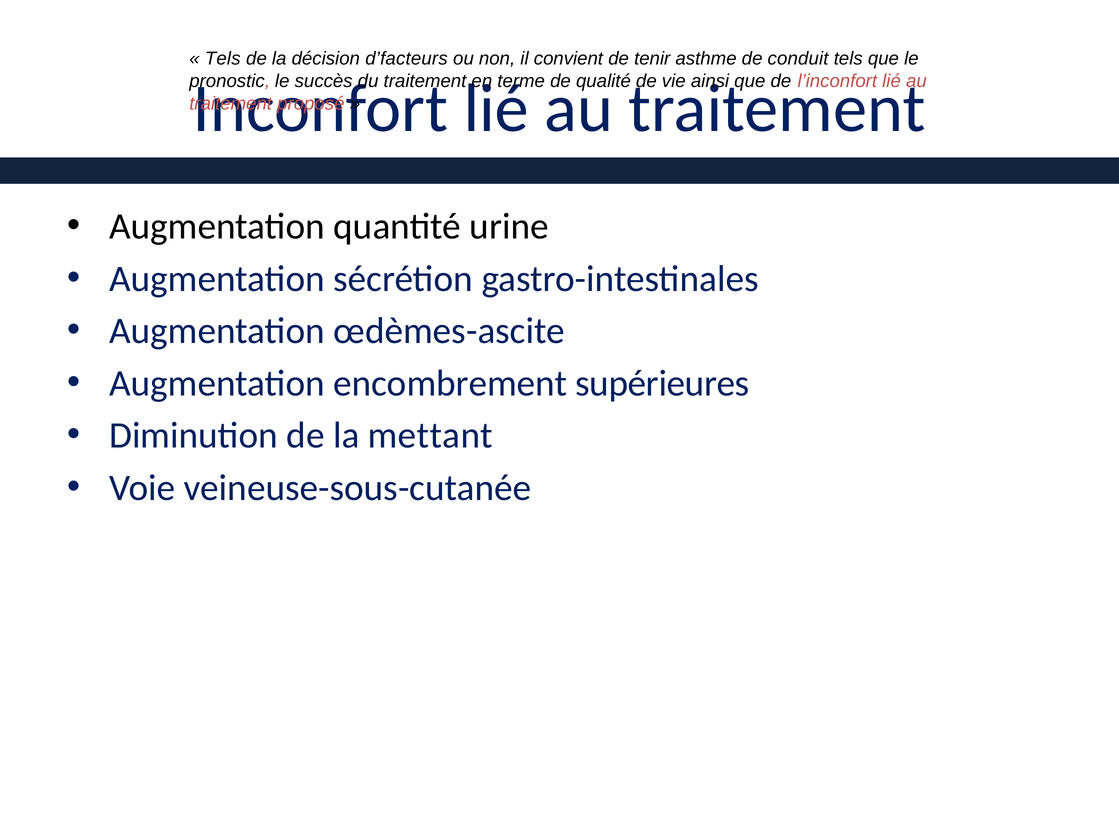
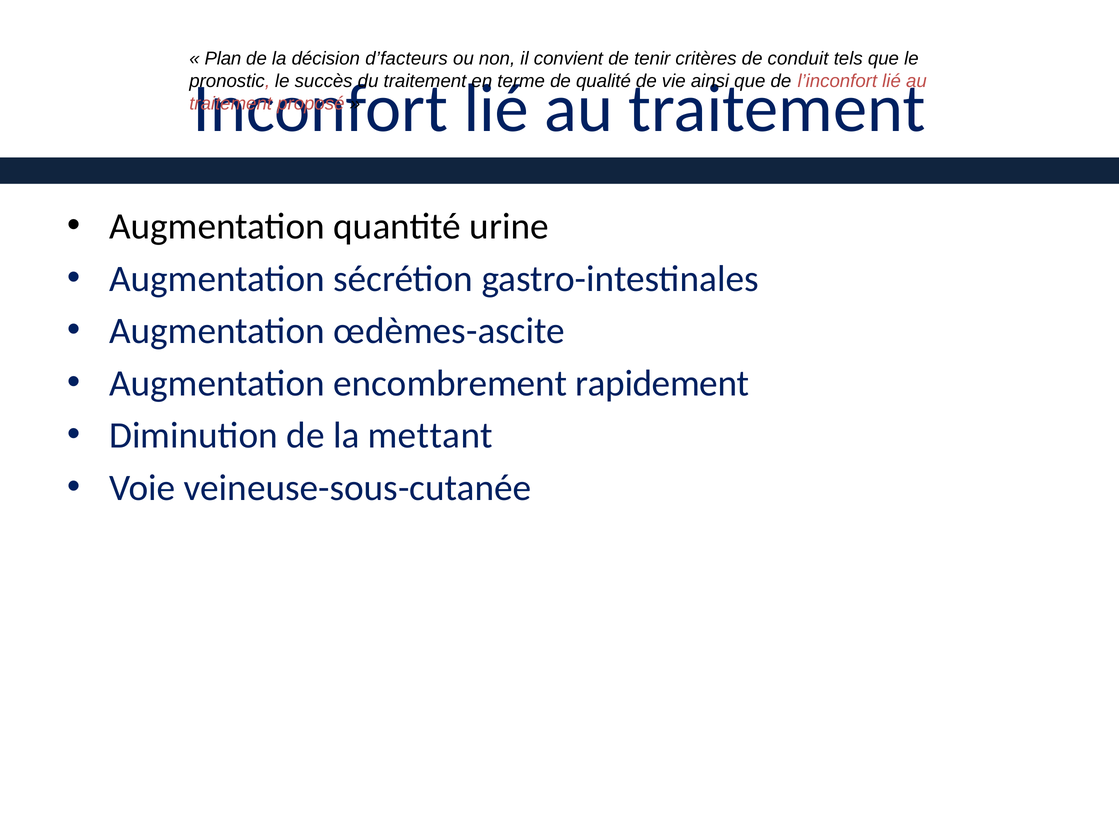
Tels at (223, 59): Tels -> Plan
asthme: asthme -> critères
supérieures: supérieures -> rapidement
